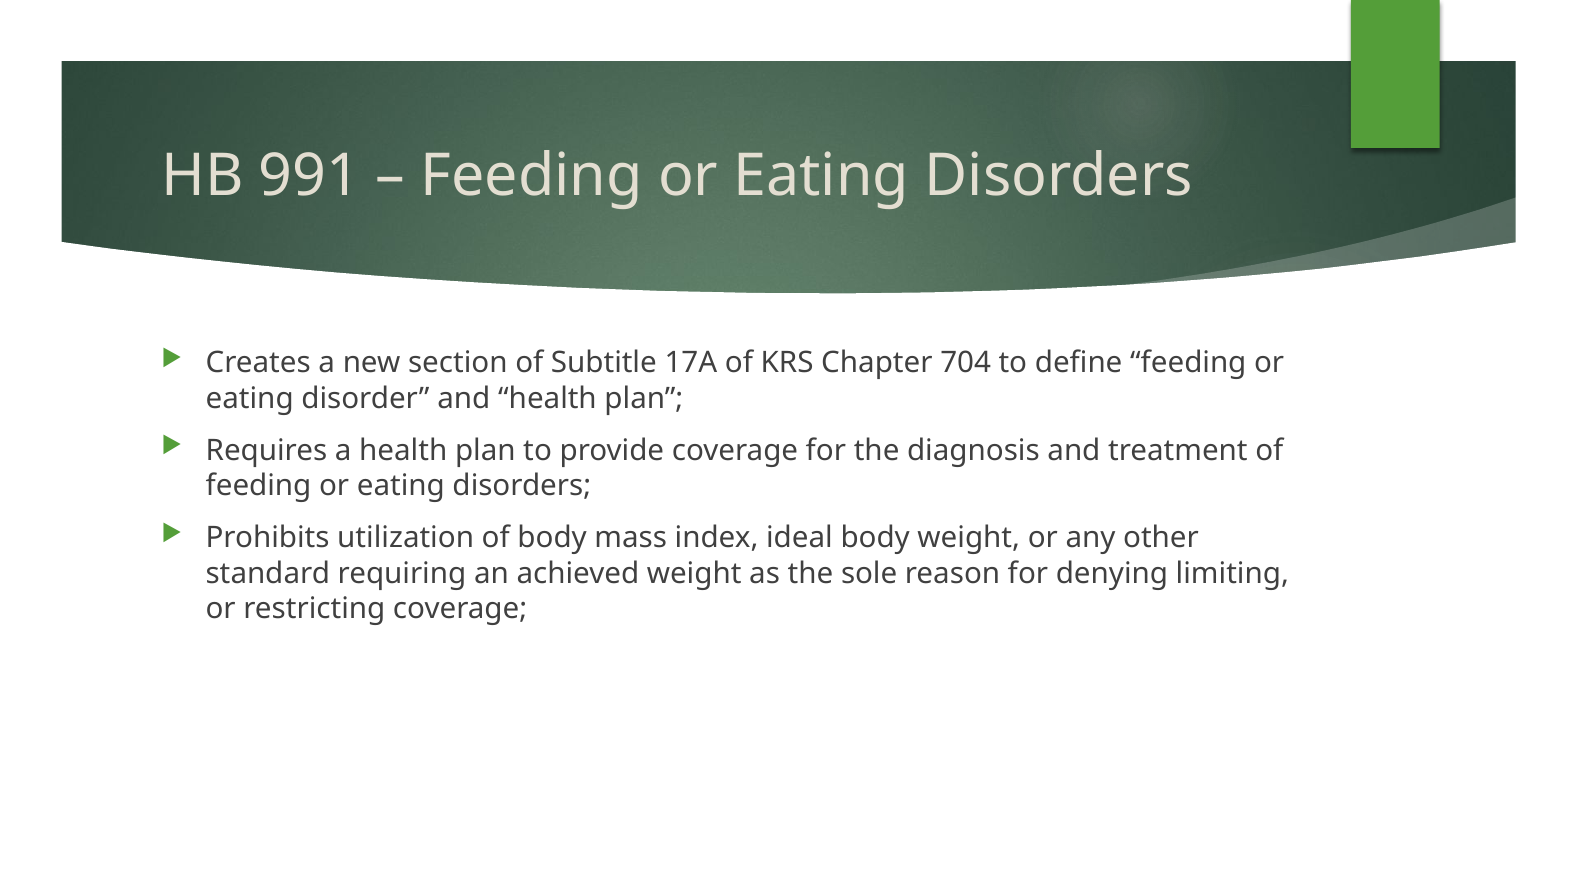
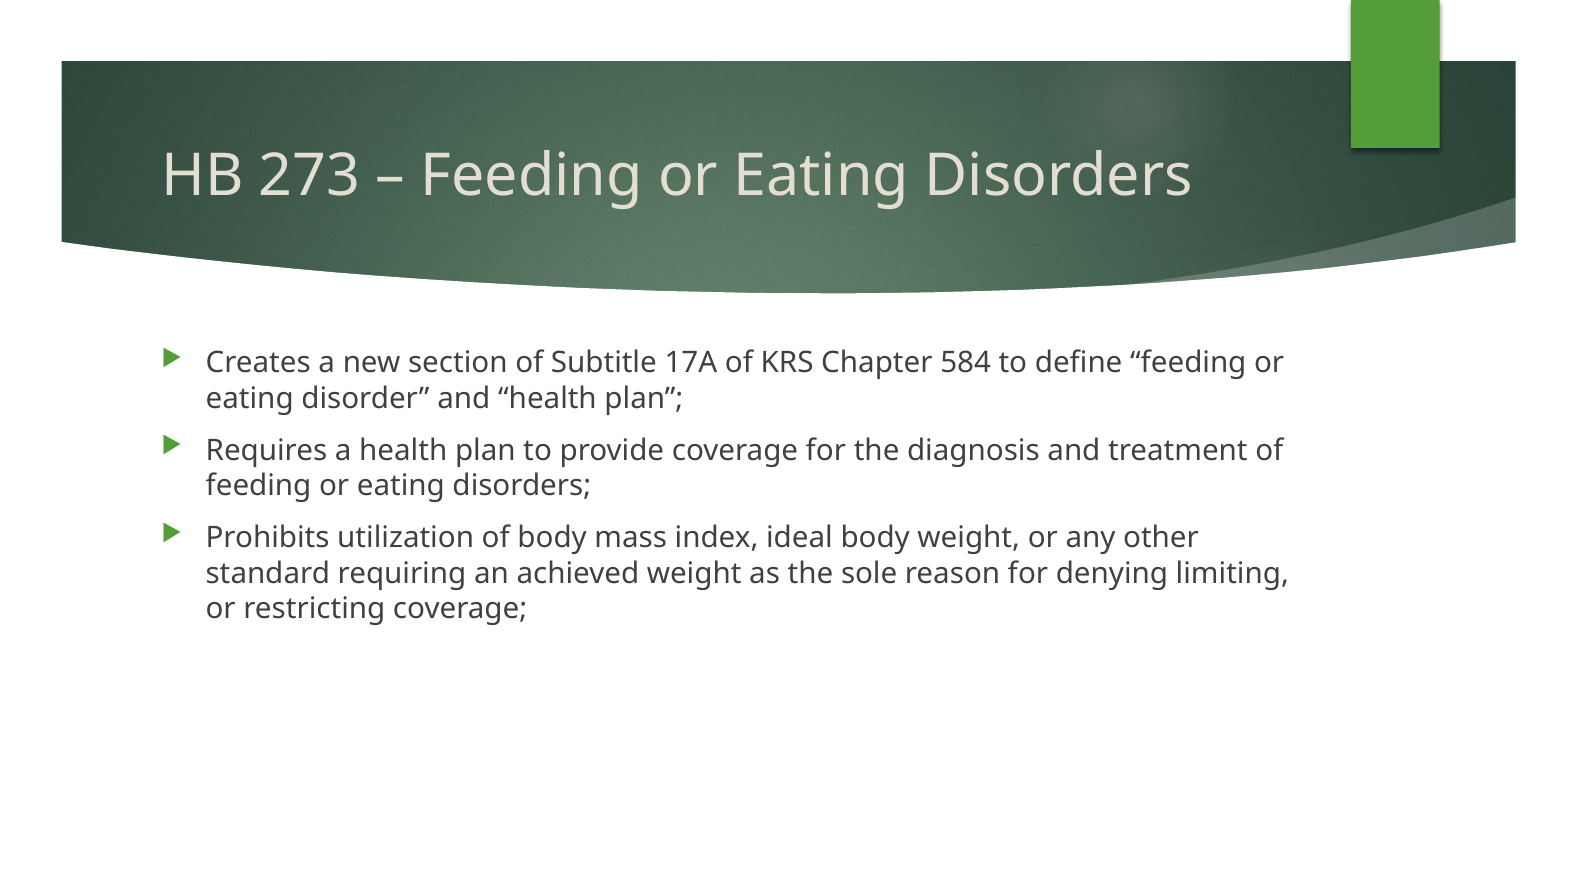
991: 991 -> 273
704: 704 -> 584
